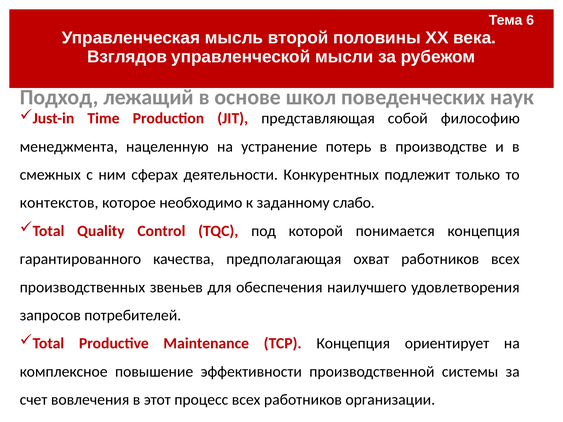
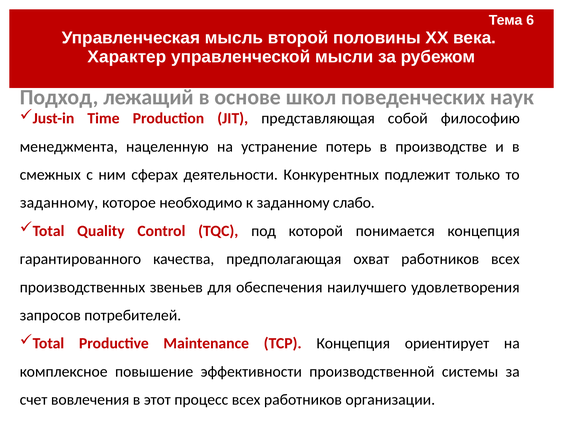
Взглядов: Взглядов -> Характер
контекстов at (59, 203): контекстов -> заданному
